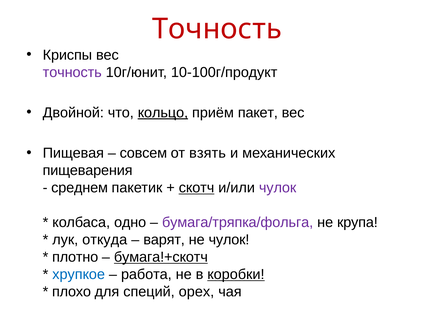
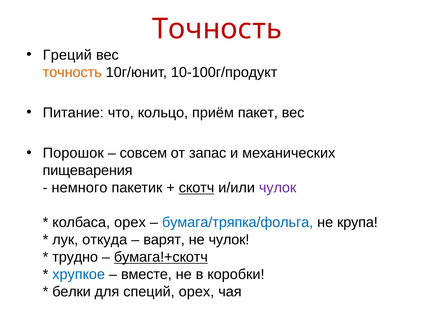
Криспы: Криспы -> Греций
точность at (72, 72) colour: purple -> orange
Двойной: Двойной -> Питание
кольцо underline: present -> none
Пищевая: Пищевая -> Порошок
взять: взять -> запас
среднем: среднем -> немного
колбаса одно: одно -> орех
бумага/тряпка/фольга colour: purple -> blue
плотно: плотно -> трудно
работа: работа -> вместе
коробки underline: present -> none
плохо: плохо -> белки
